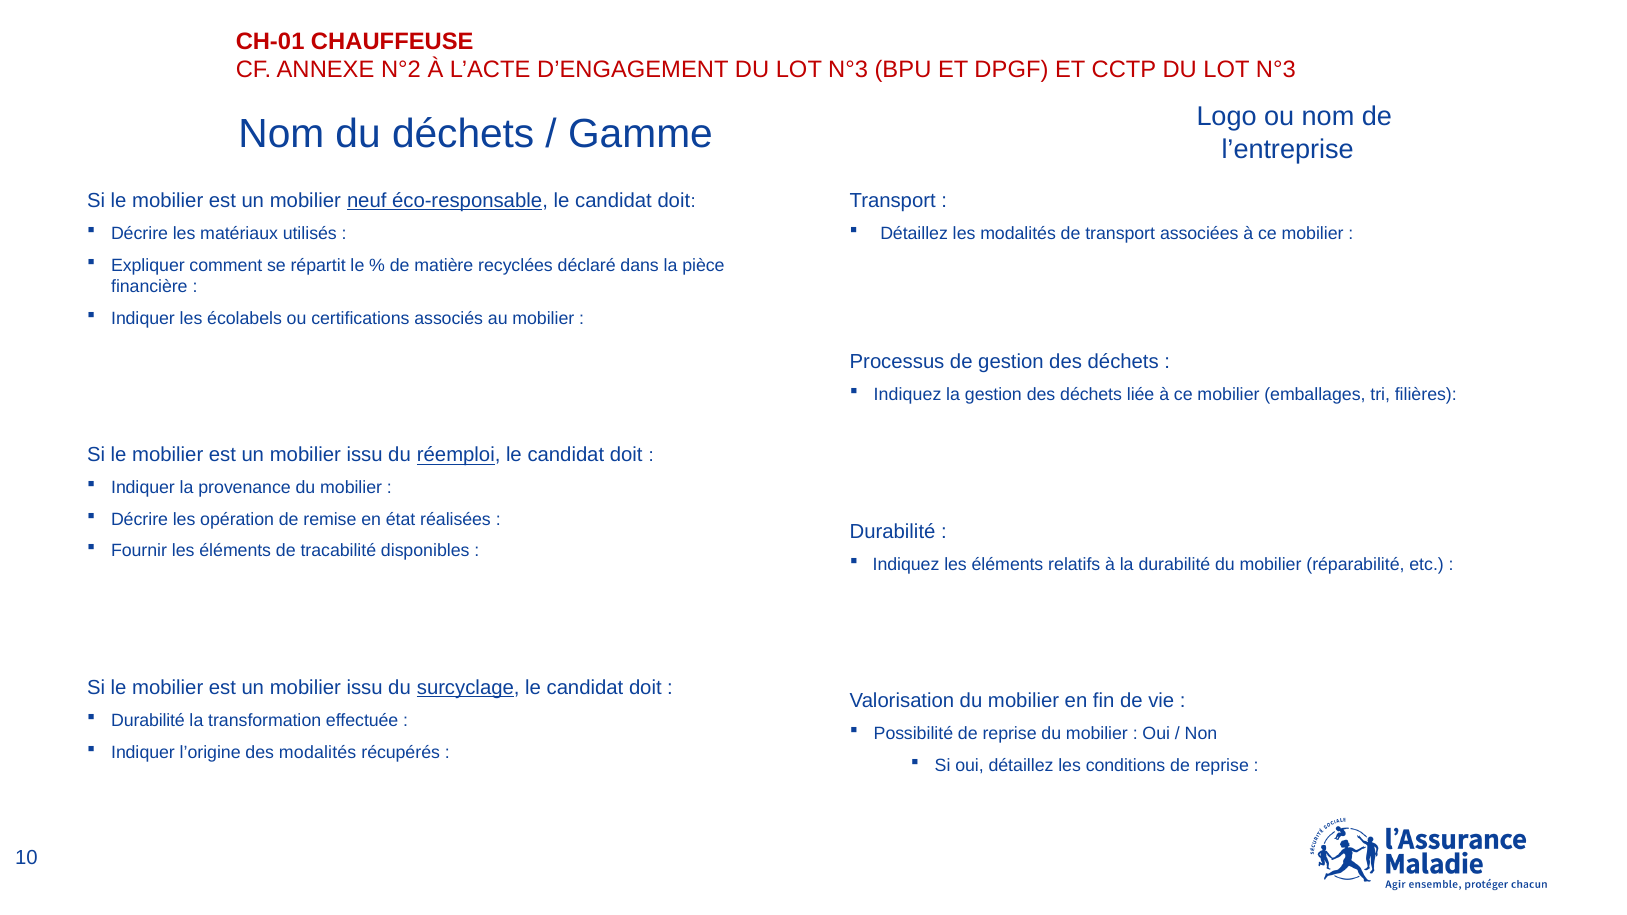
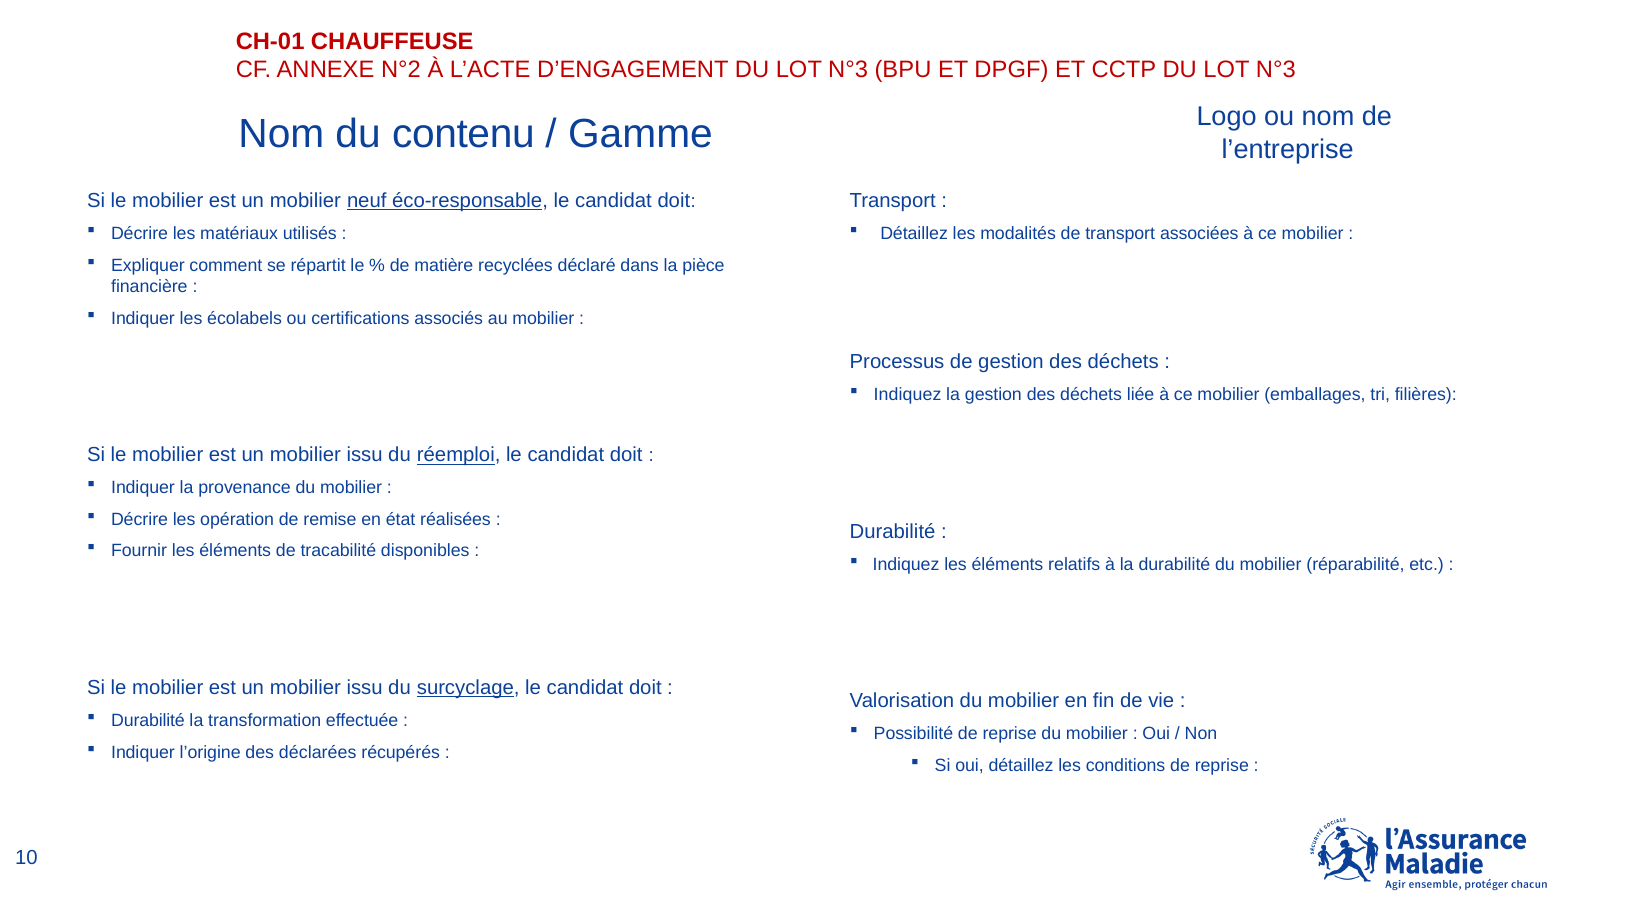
du déchets: déchets -> contenu
des modalités: modalités -> déclarées
